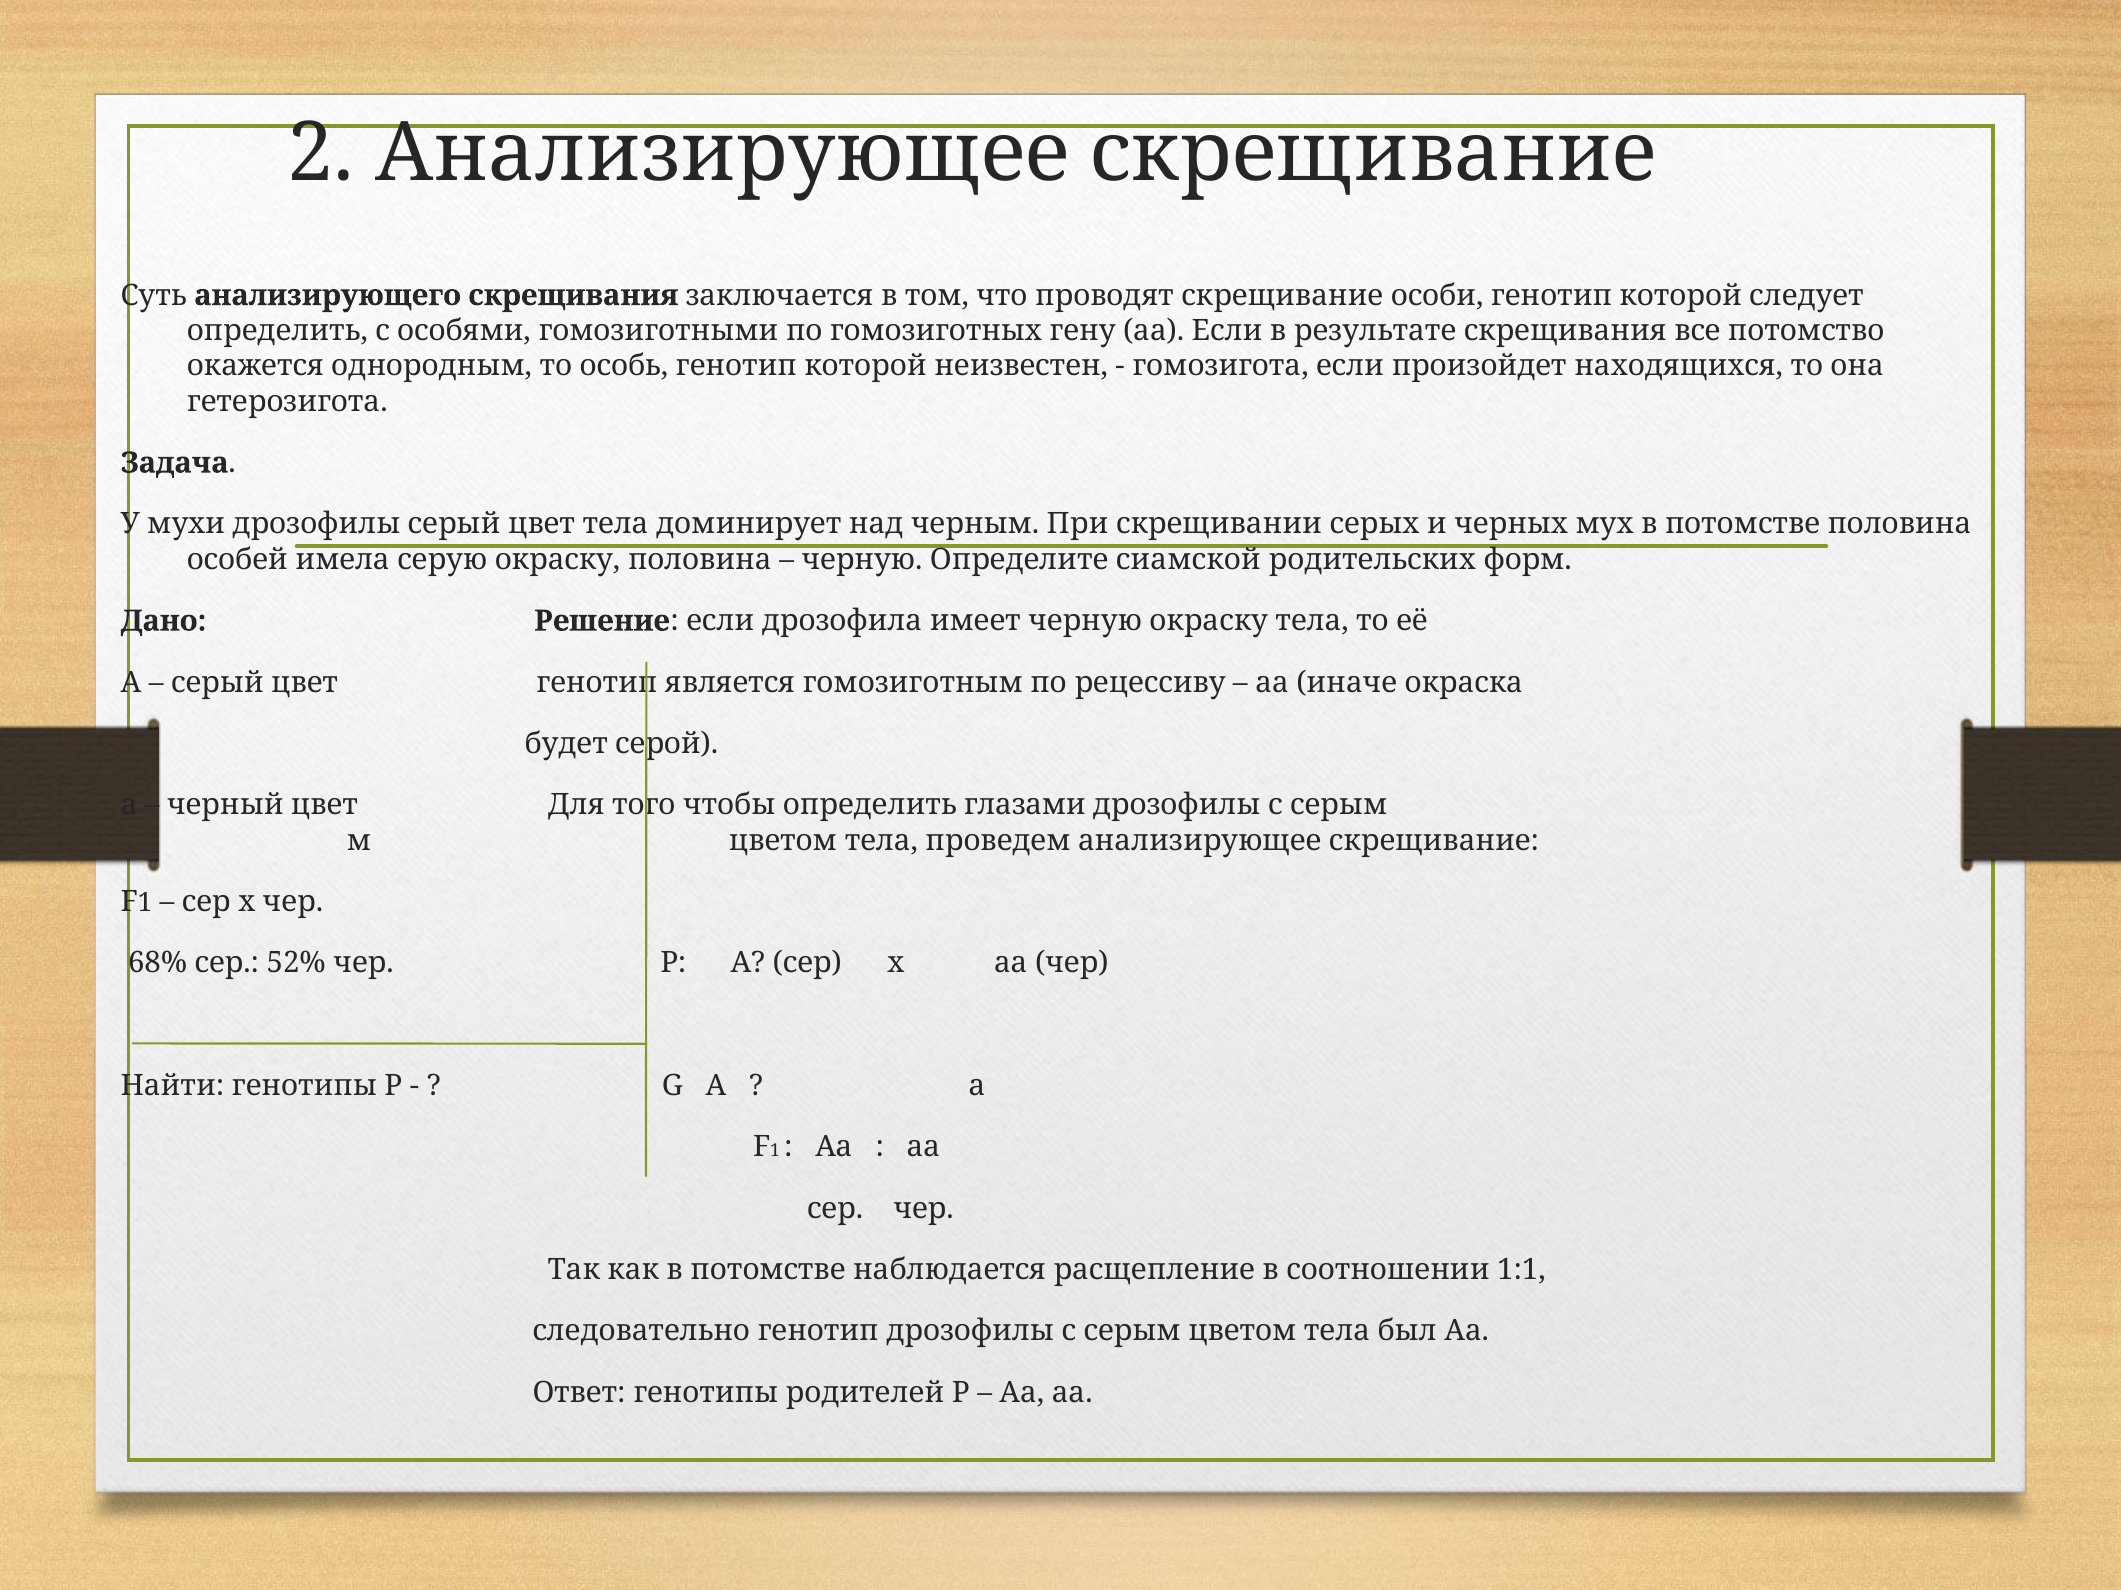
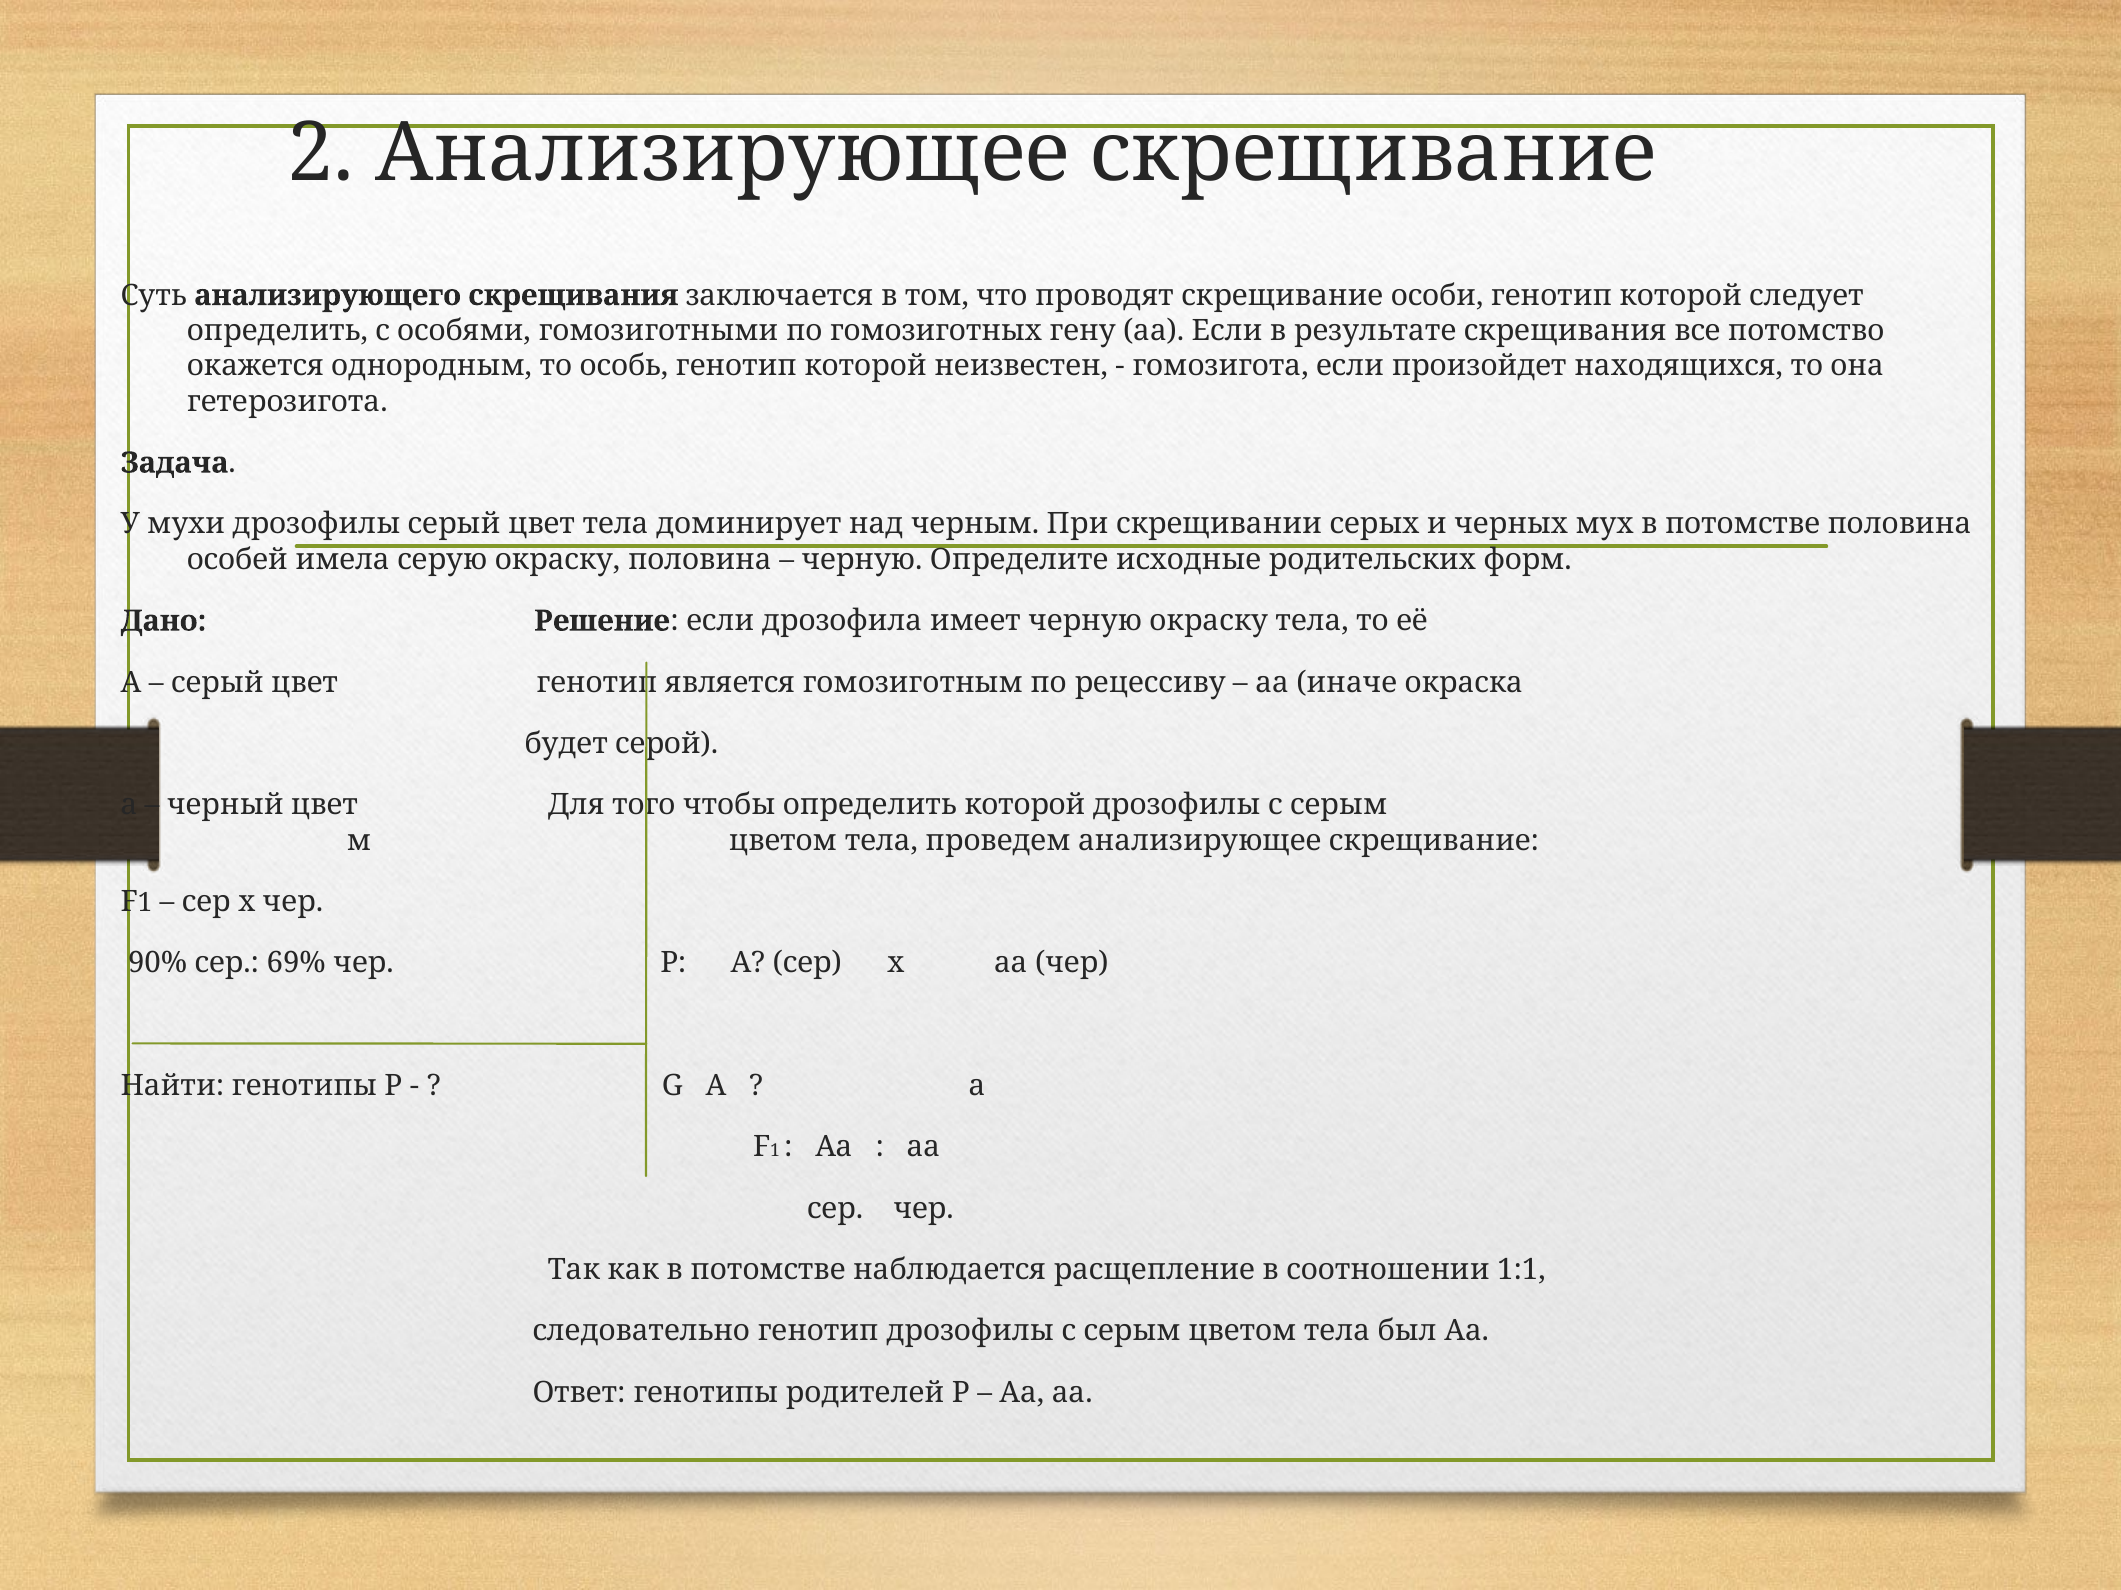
сиамской: сиамской -> исходные
определить глазами: глазами -> которой
68%: 68% -> 90%
52%: 52% -> 69%
